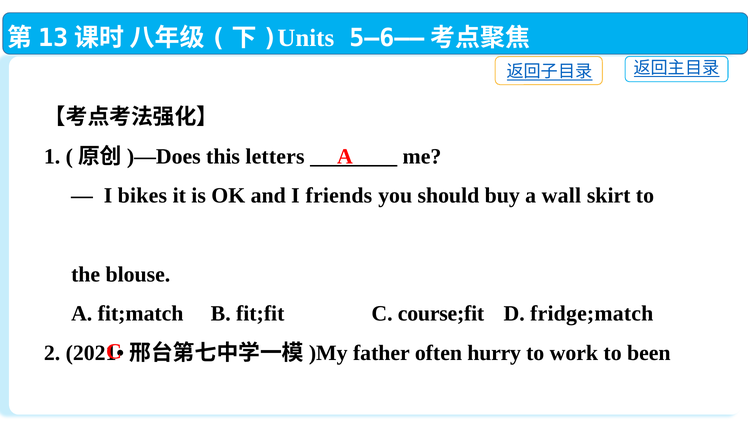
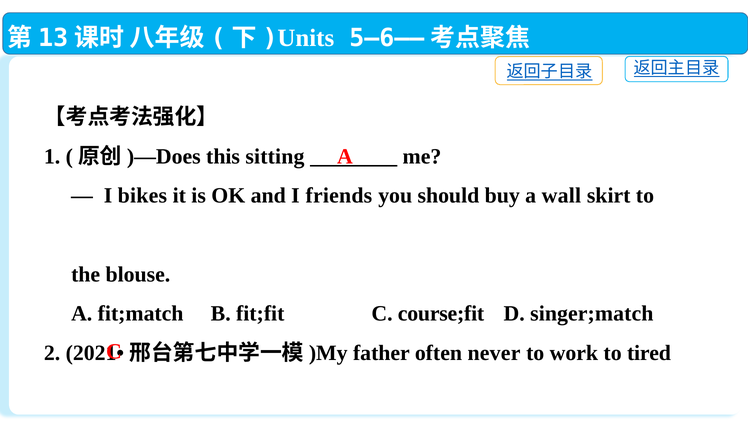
letters: letters -> sitting
fridge;match: fridge;match -> singer;match
hurry: hurry -> never
to been: been -> tired
